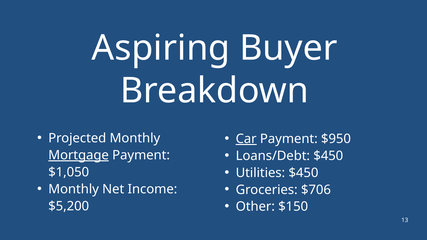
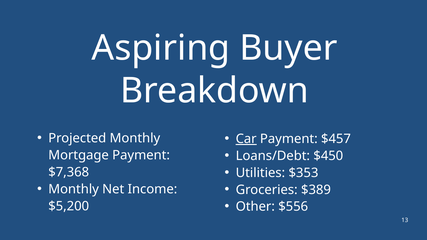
$950: $950 -> $457
Mortgage underline: present -> none
Utilities $450: $450 -> $353
$1,050: $1,050 -> $7,368
$706: $706 -> $389
$150: $150 -> $556
